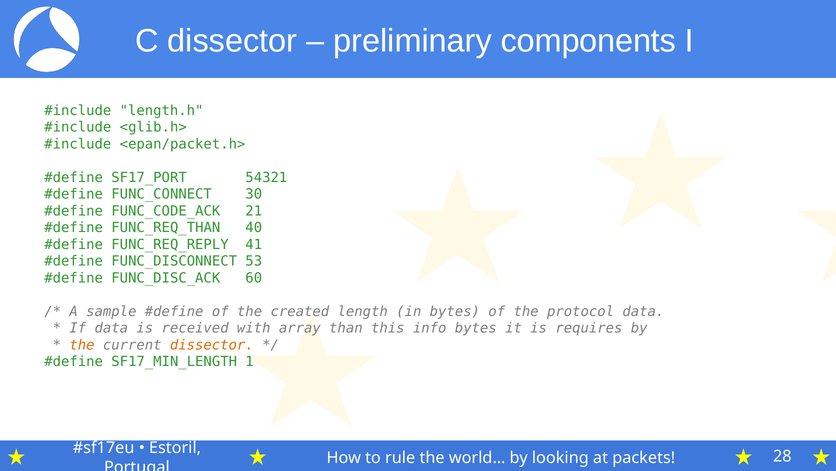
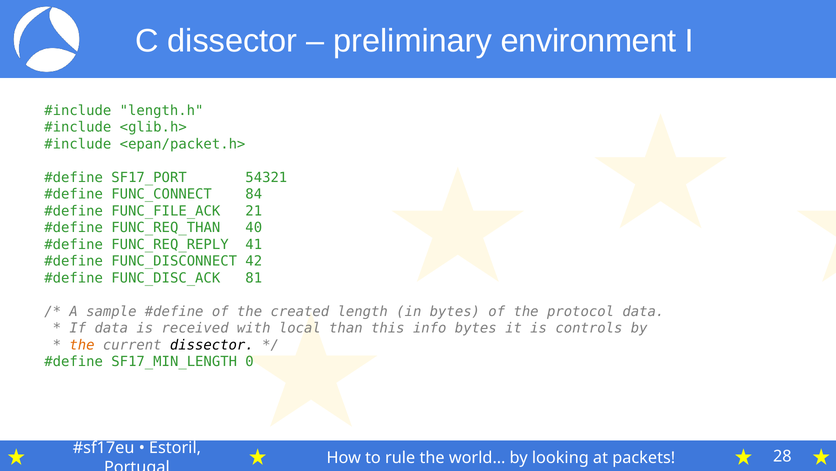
components: components -> environment
30: 30 -> 84
FUNC_CODE_ACK: FUNC_CODE_ACK -> FUNC_FILE_ACK
53: 53 -> 42
60: 60 -> 81
array: array -> local
requires: requires -> controls
dissector at (212, 344) colour: orange -> black
1: 1 -> 0
